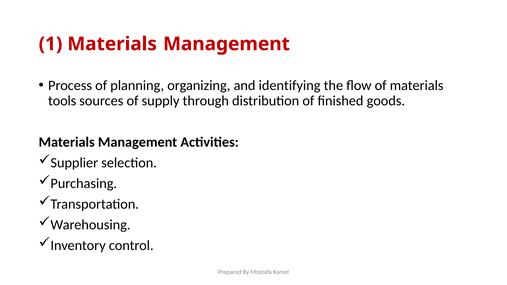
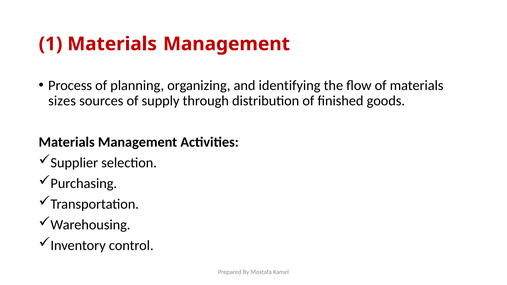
tools: tools -> sizes
